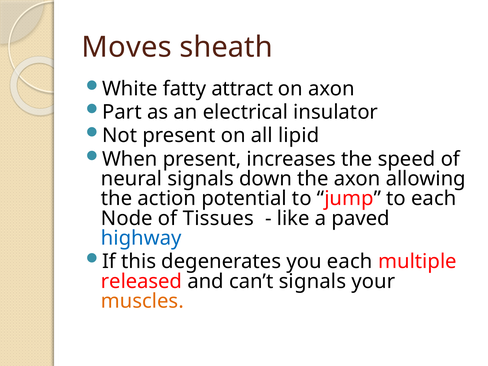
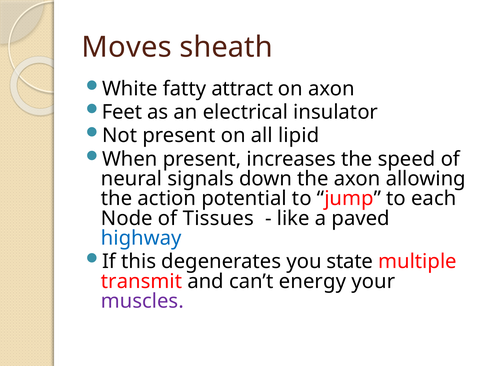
Part: Part -> Feet
you each: each -> state
released: released -> transmit
can’t signals: signals -> energy
muscles colour: orange -> purple
